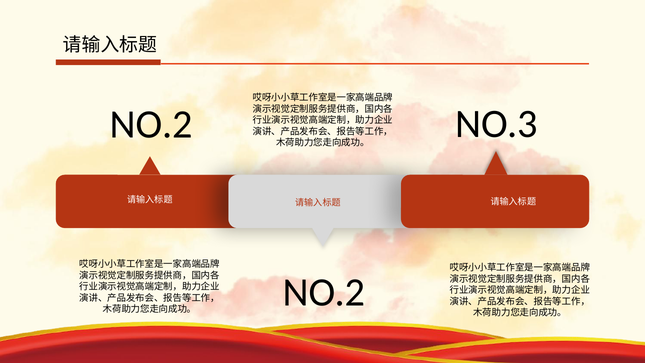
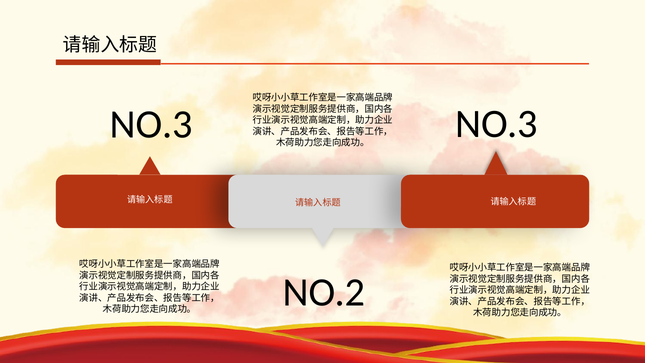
NO.2 at (151, 124): NO.2 -> NO.3
